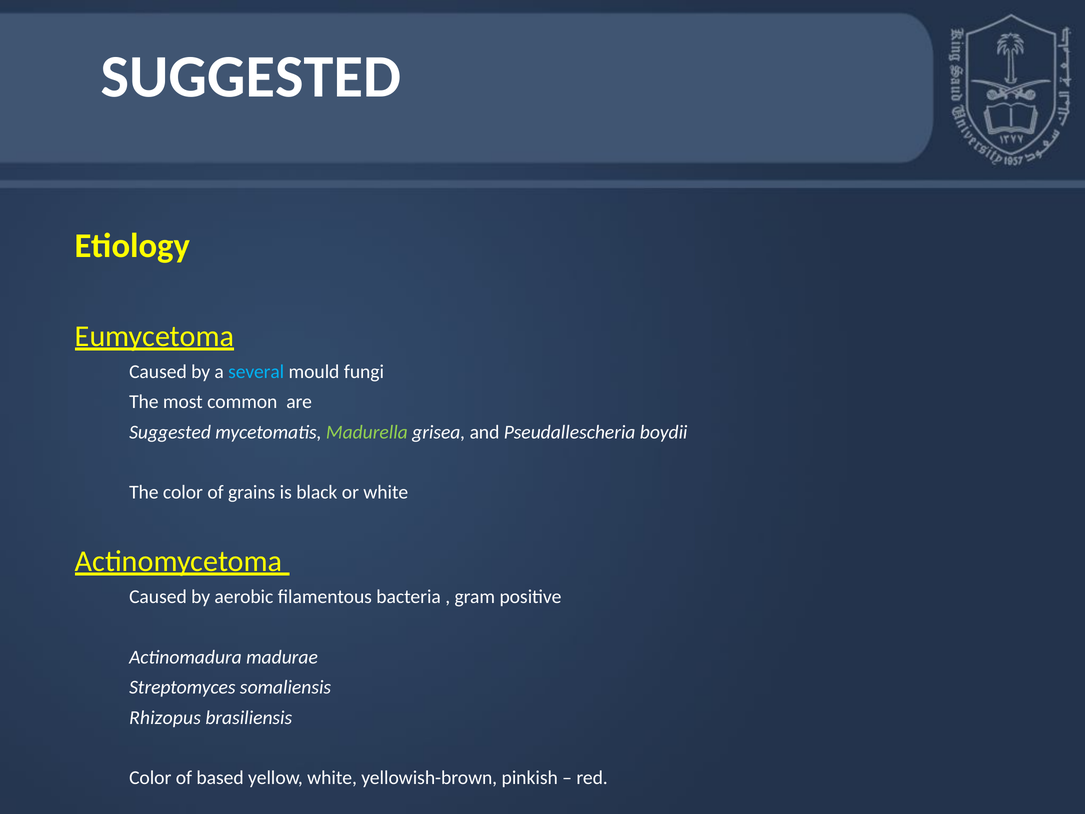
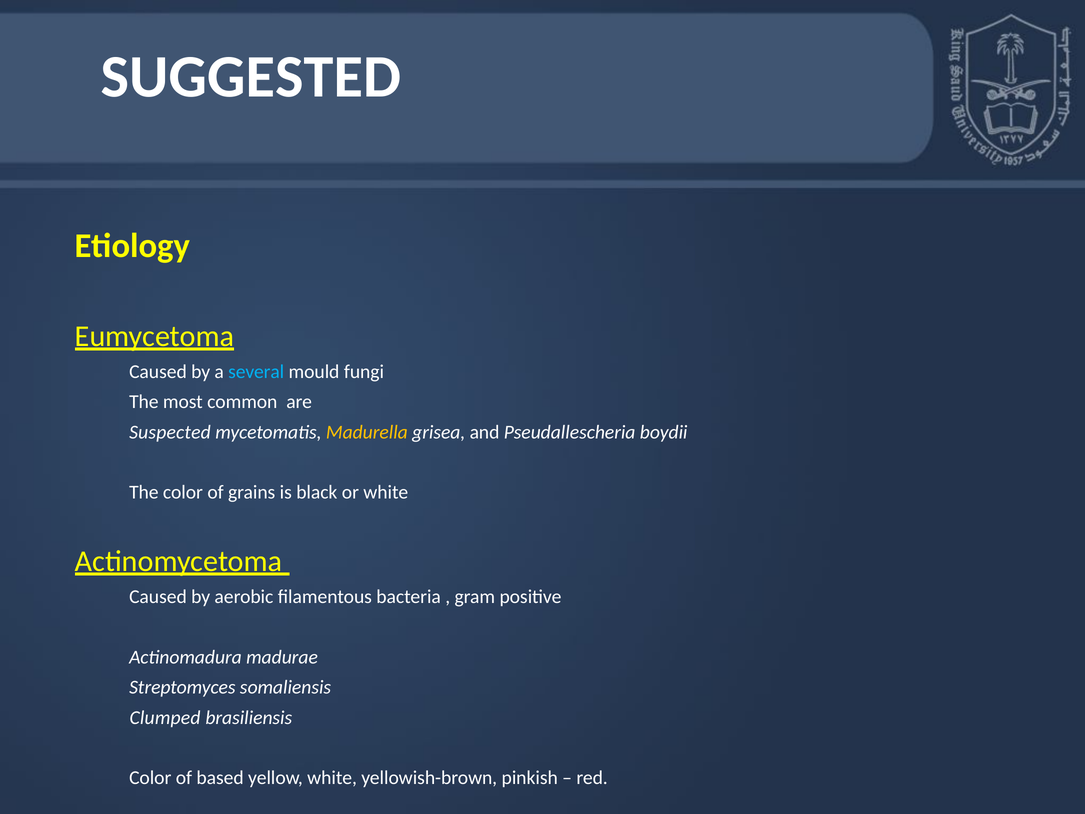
Suggested at (170, 432): Suggested -> Suspected
Madurella colour: light green -> yellow
Rhizopus: Rhizopus -> Clumped
